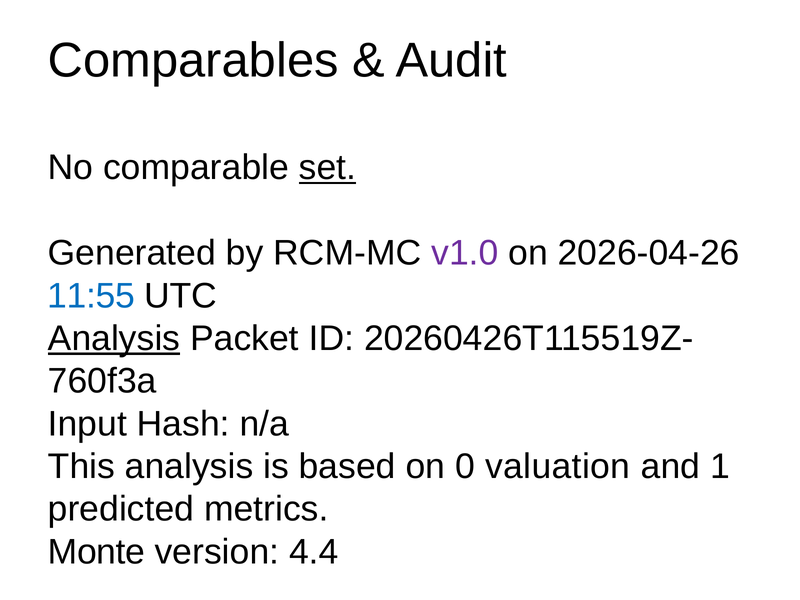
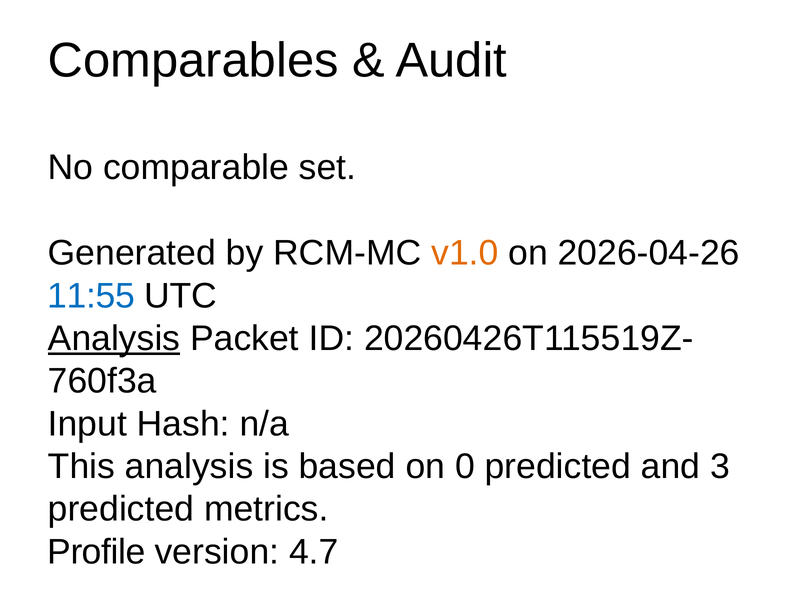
set underline: present -> none
v1.0 colour: purple -> orange
0 valuation: valuation -> predicted
1: 1 -> 3
Monte: Monte -> Profile
4.4: 4.4 -> 4.7
